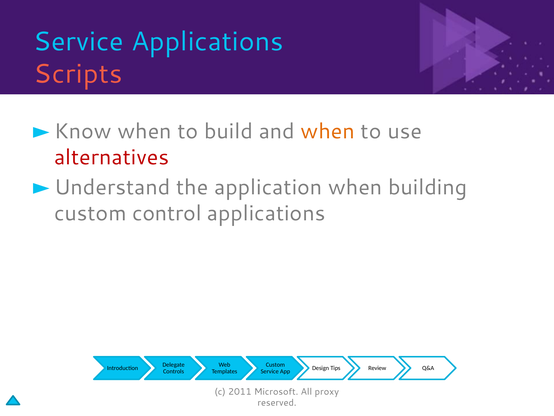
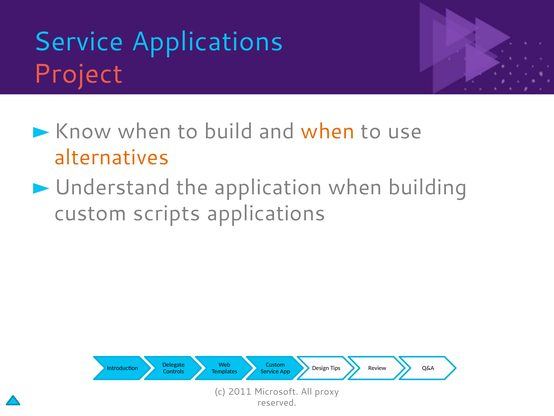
Scripts: Scripts -> Project
alternatives colour: red -> orange
control: control -> scripts
